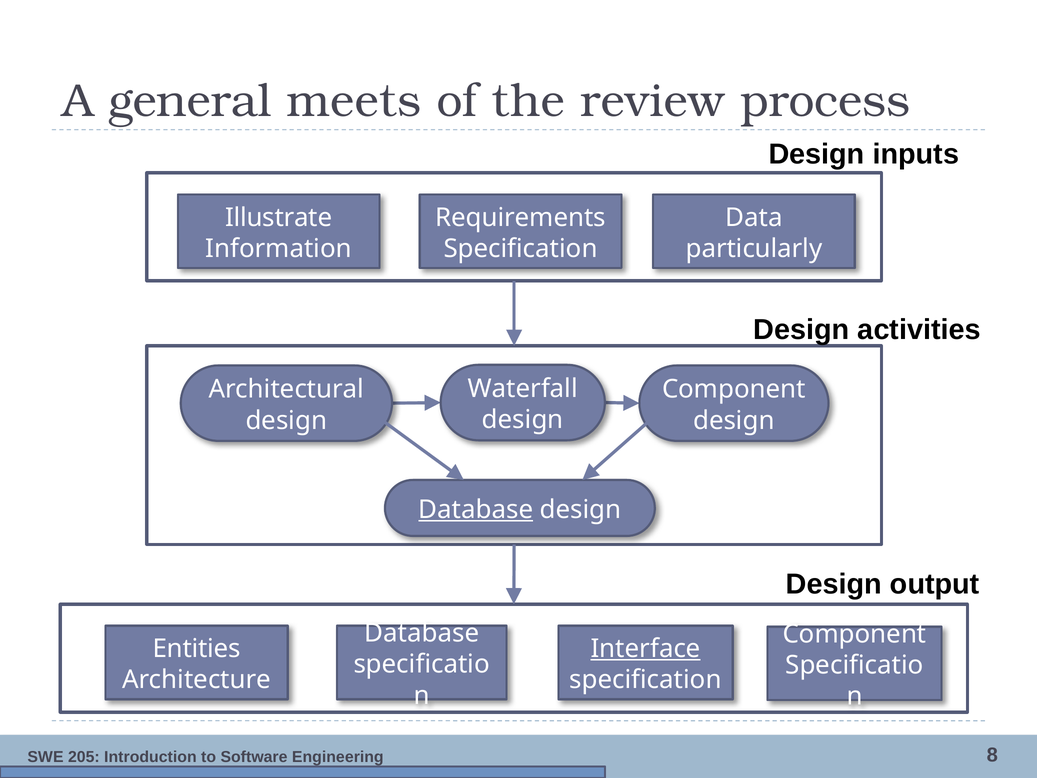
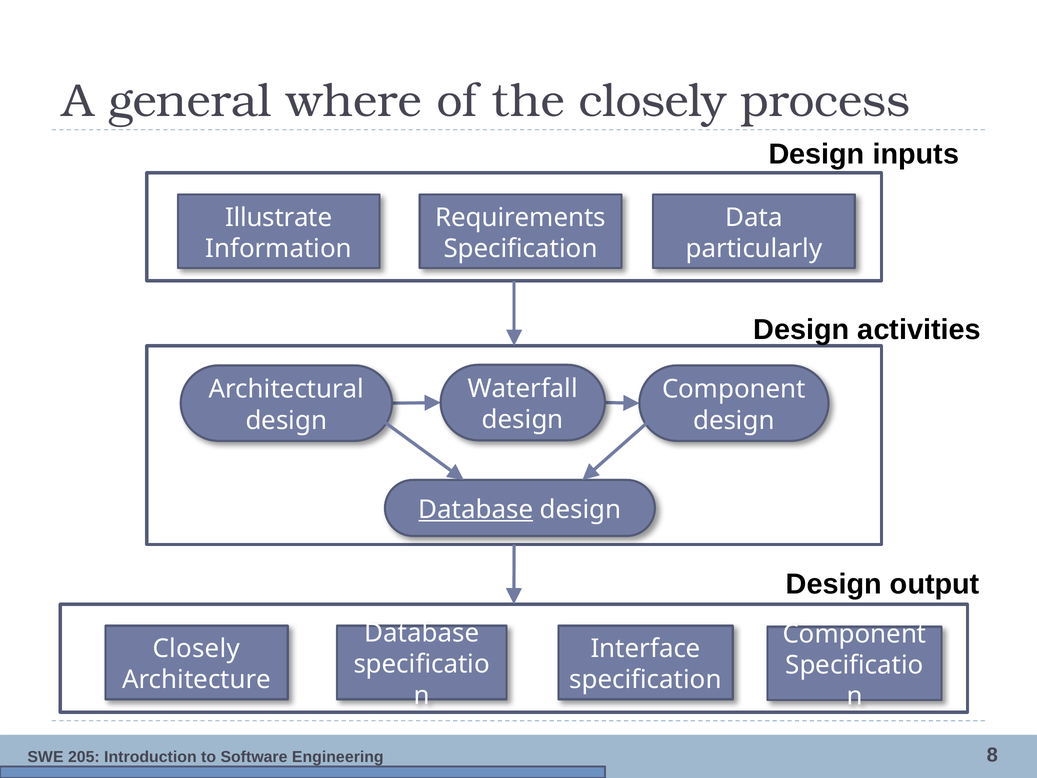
meets: meets -> where
the review: review -> closely
Entities at (197, 649): Entities -> Closely
Interface underline: present -> none
